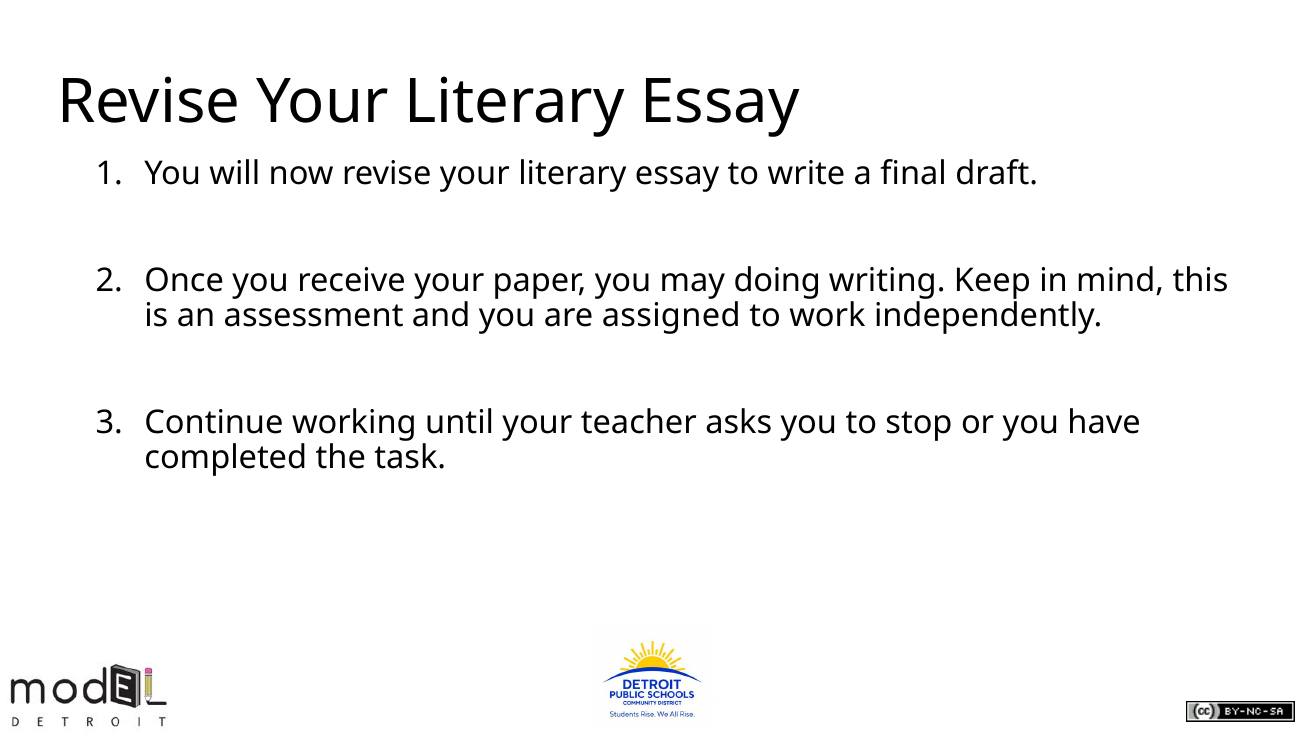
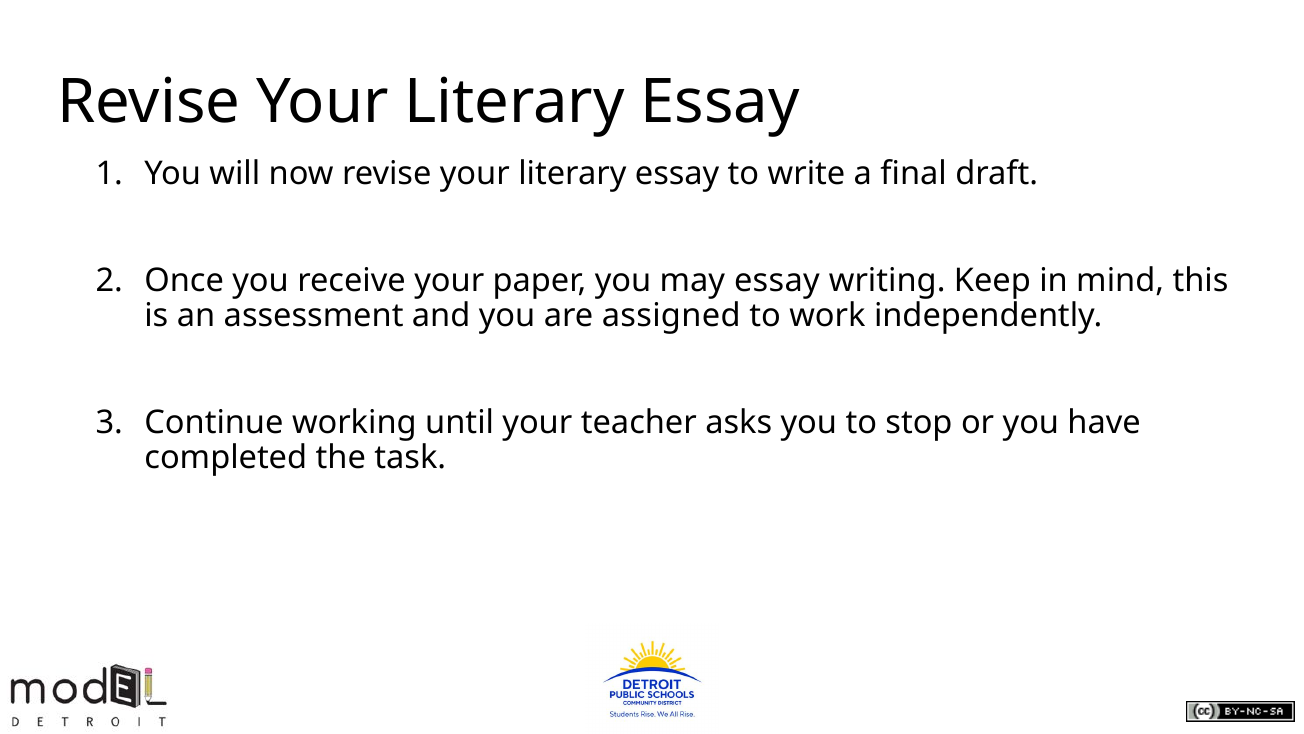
may doing: doing -> essay
